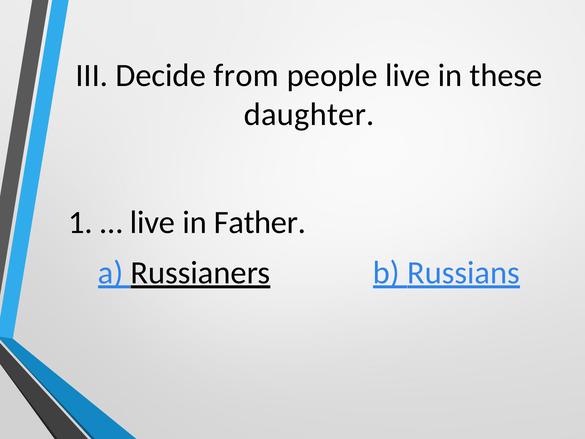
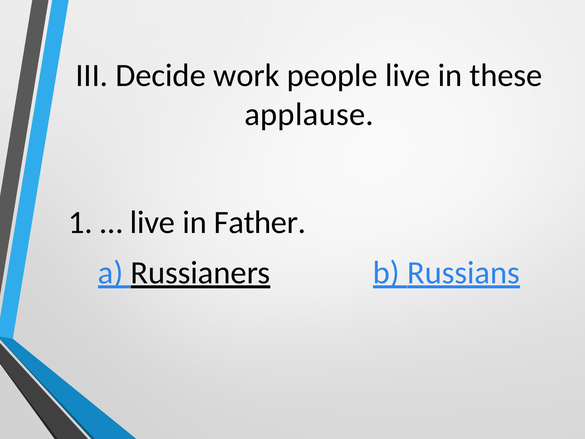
from: from -> work
daughter: daughter -> applause
